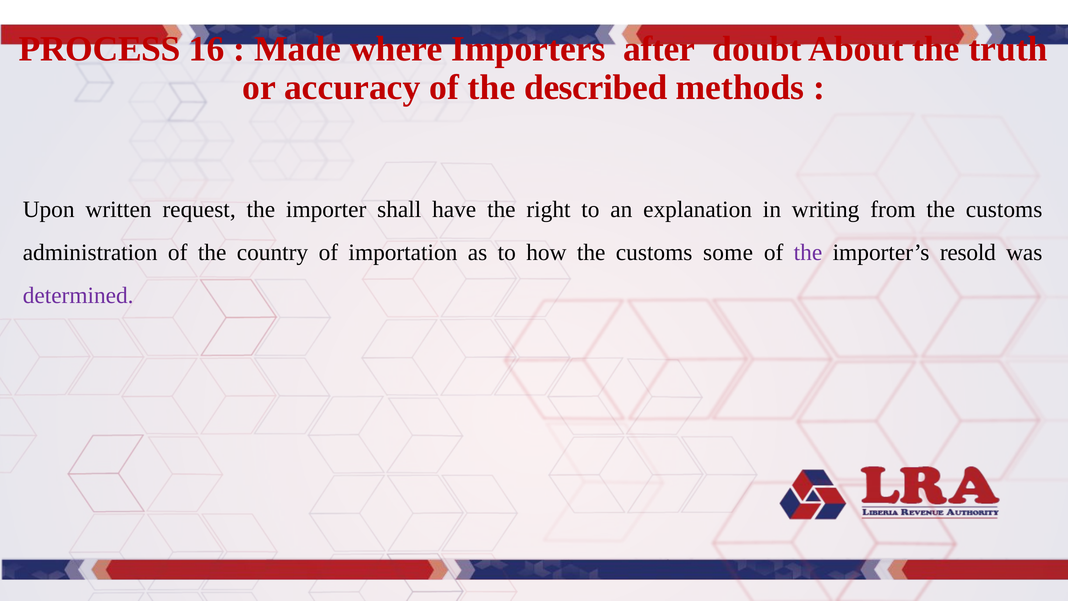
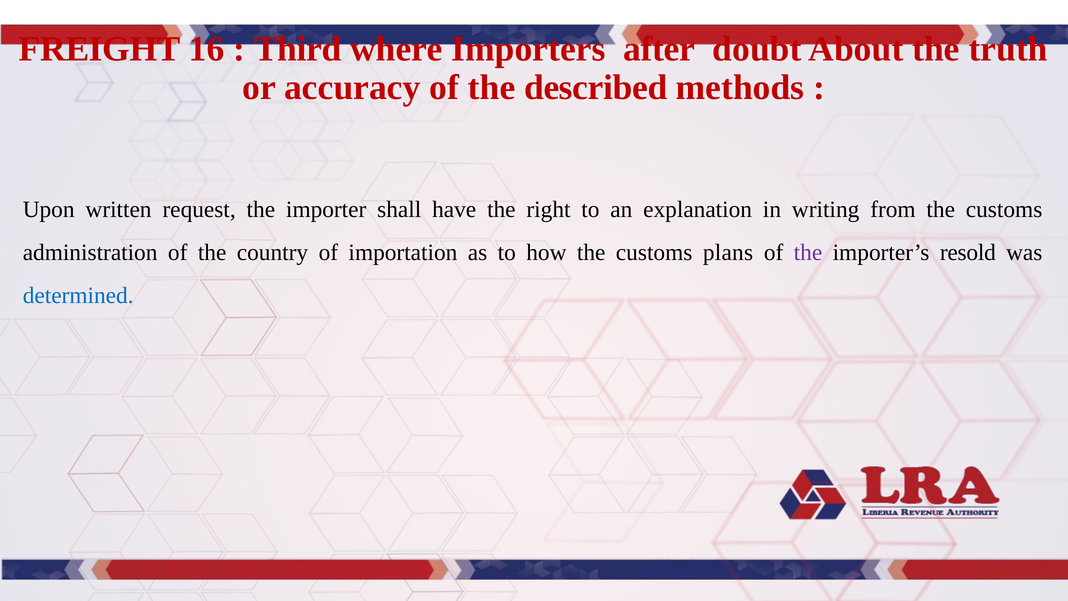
PROCESS: PROCESS -> FREIGHT
Made: Made -> Third
some: some -> plans
determined colour: purple -> blue
